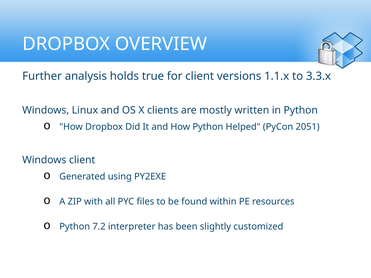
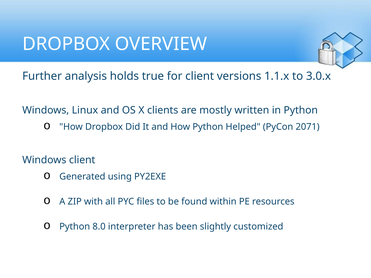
3.3.x: 3.3.x -> 3.0.x
2051: 2051 -> 2071
7.2: 7.2 -> 8.0
